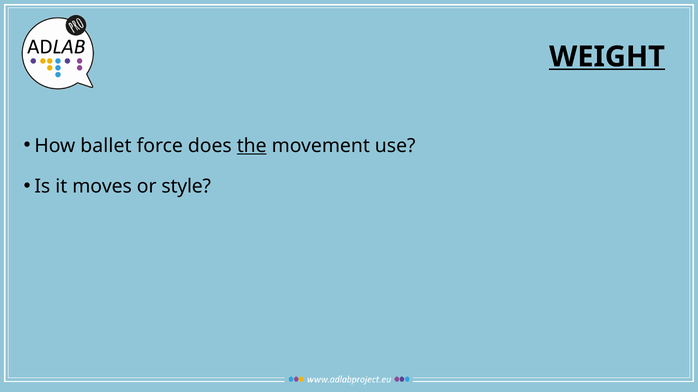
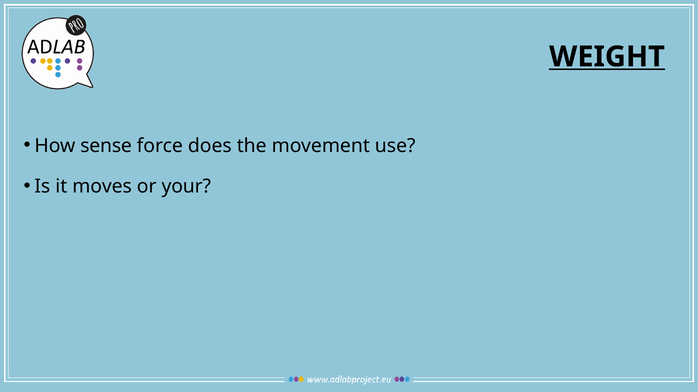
ballet: ballet -> sense
the underline: present -> none
style: style -> your
